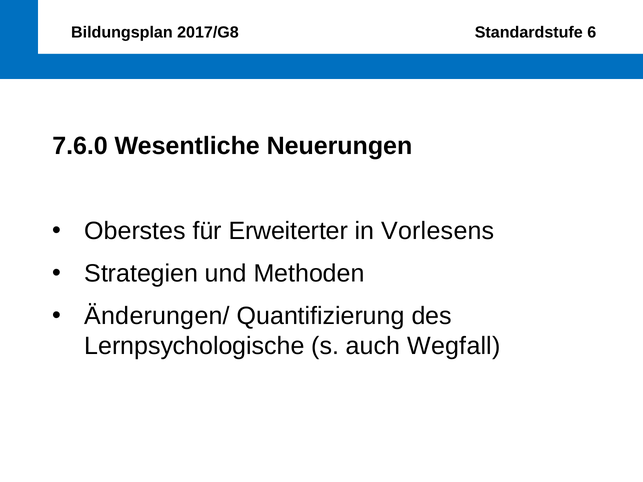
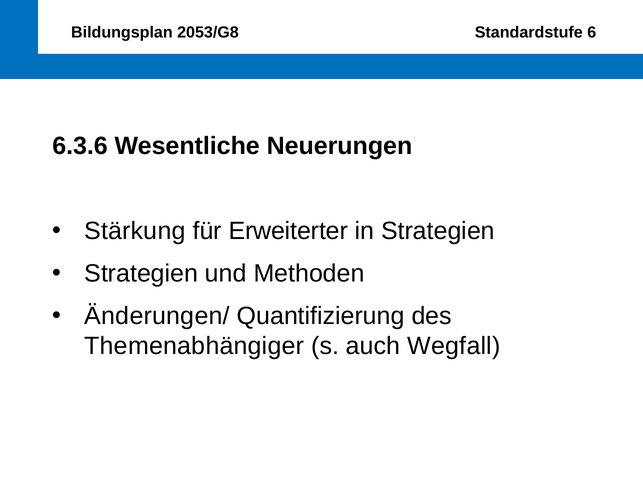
2017/G8: 2017/G8 -> 2053/G8
7.6.0: 7.6.0 -> 6.3.6
Oberstes: Oberstes -> Stärkung
in Vorlesens: Vorlesens -> Strategien
Lernpsychologische: Lernpsychologische -> Themenabhängiger
